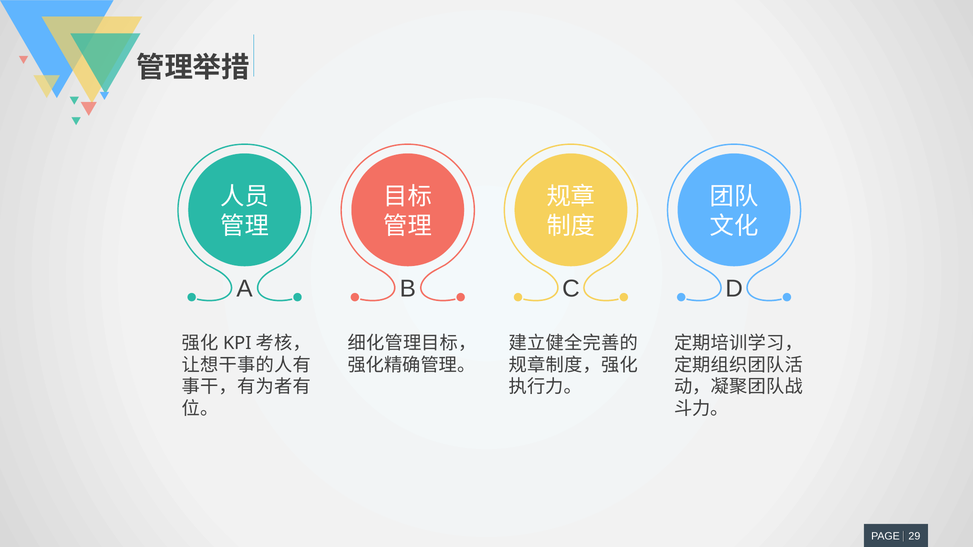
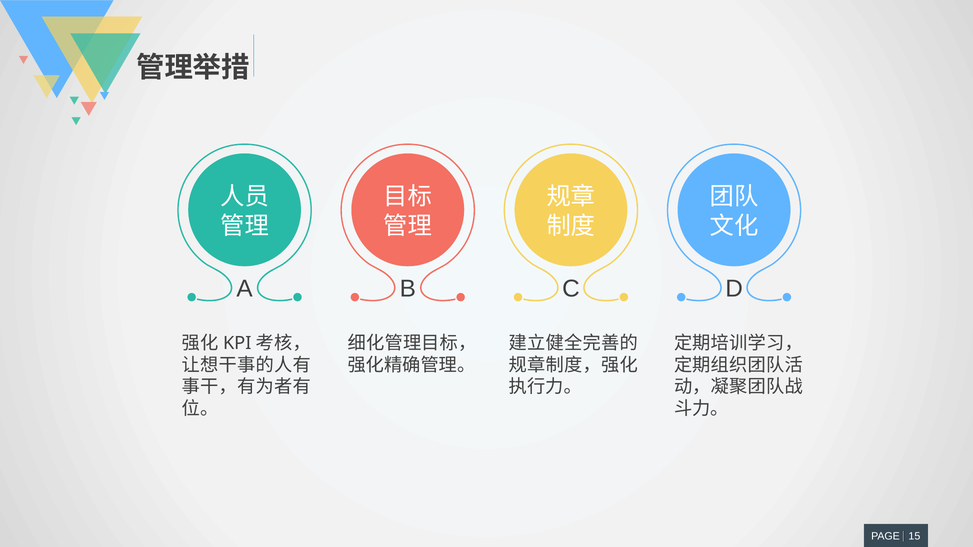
29: 29 -> 15
